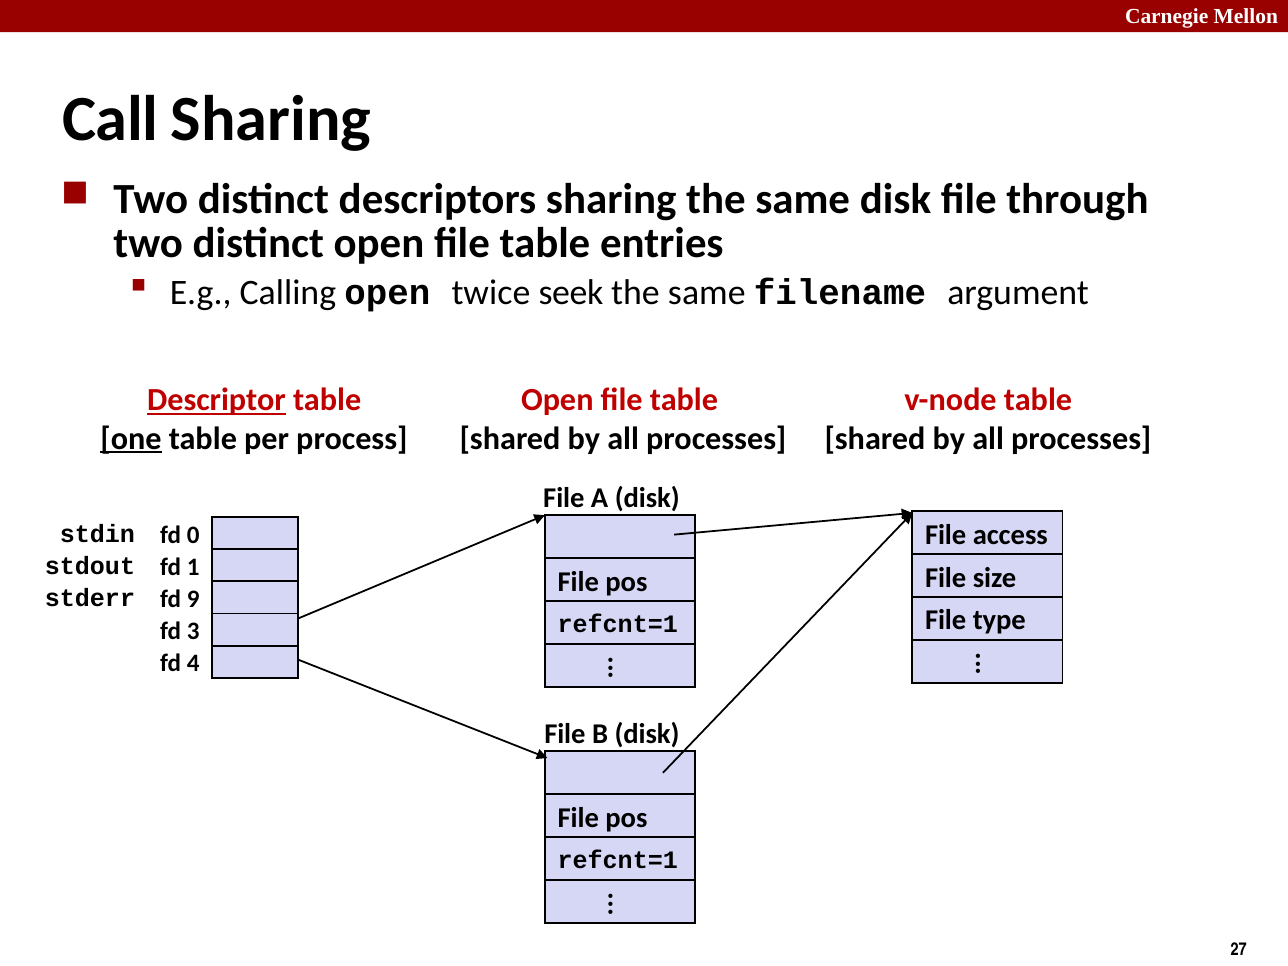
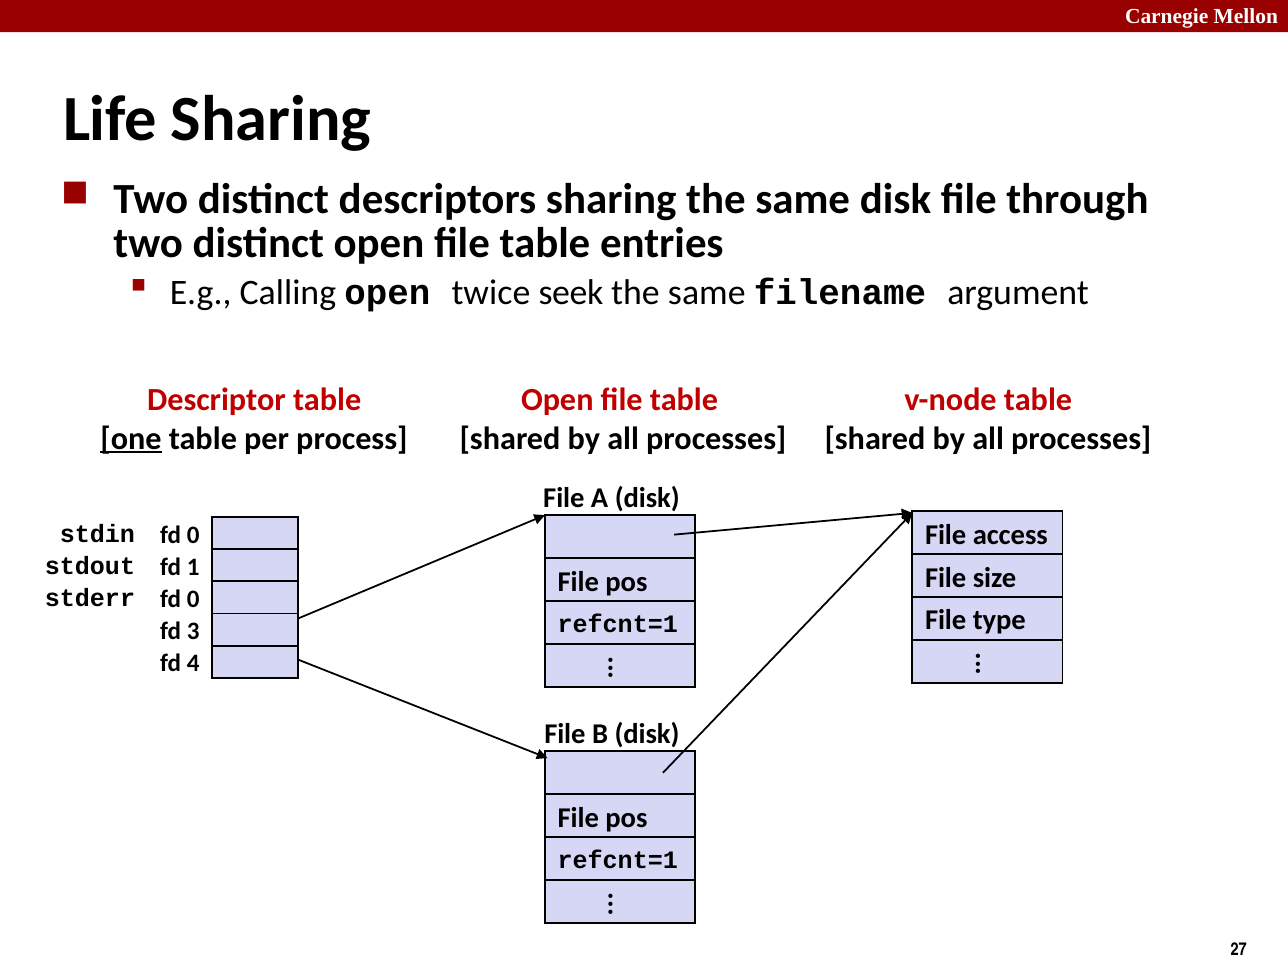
Call: Call -> Life
Descriptor underline: present -> none
9 at (193, 599): 9 -> 0
